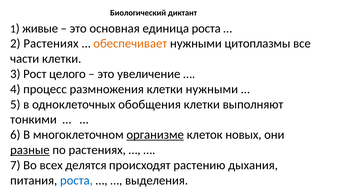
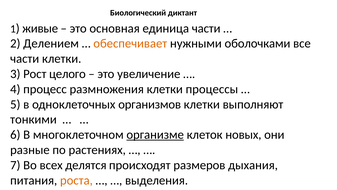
единица роста: роста -> части
2 Растениях: Растениях -> Делением
цитоплазмы: цитоплазмы -> оболочками
клетки нужными: нужными -> процессы
обобщения: обобщения -> организмов
разные underline: present -> none
растению: растению -> размеров
роста at (76, 180) colour: blue -> orange
